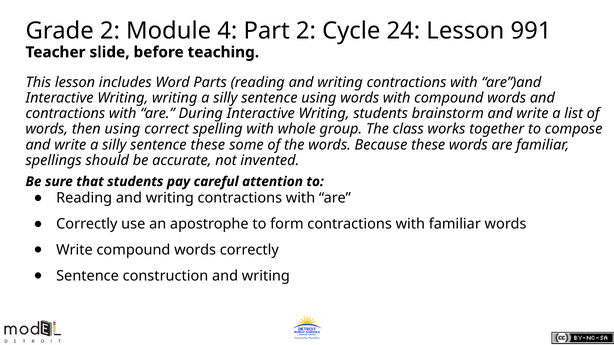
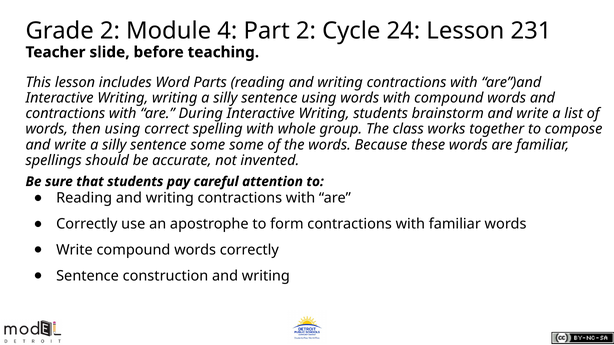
991: 991 -> 231
sentence these: these -> some
